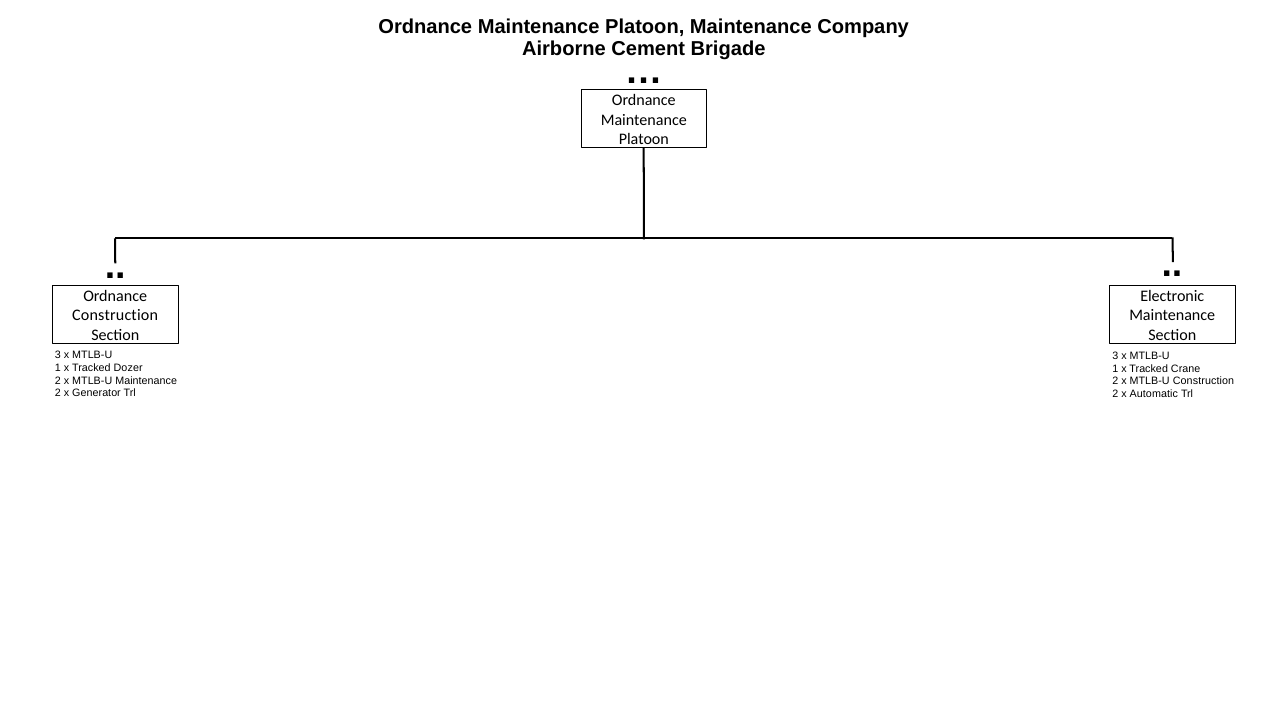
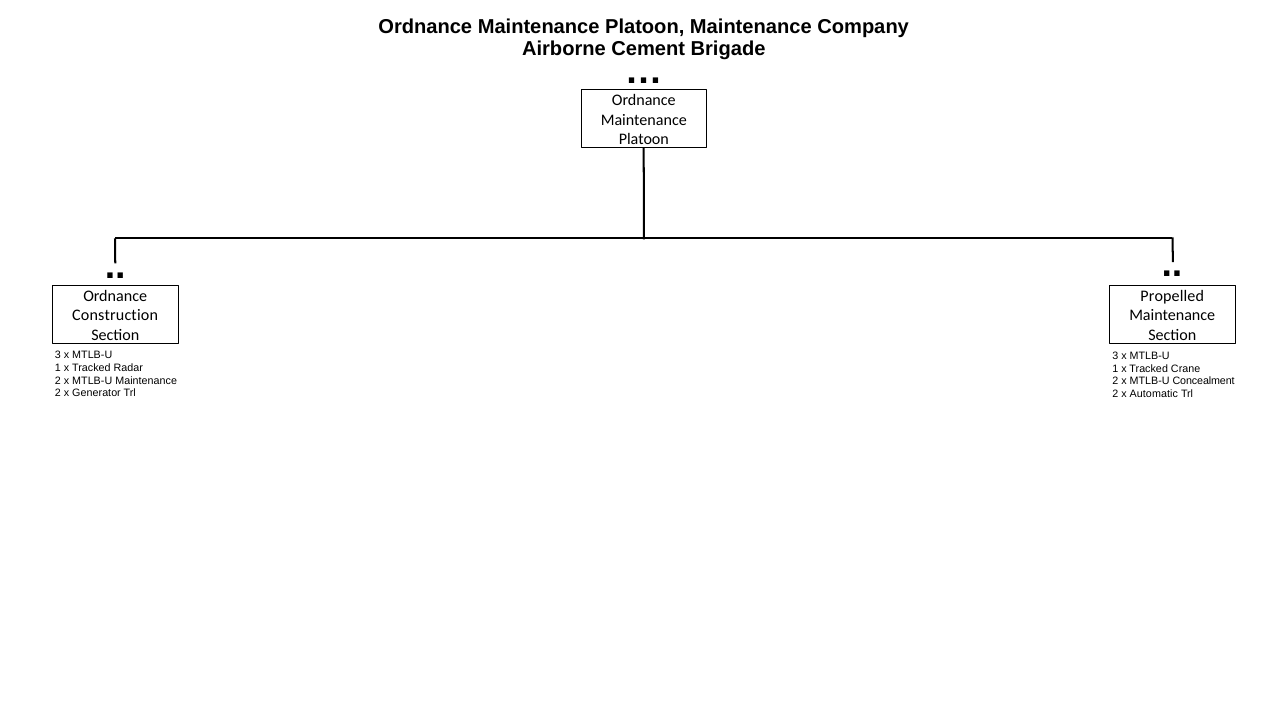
Electronic: Electronic -> Propelled
Dozer: Dozer -> Radar
MTLB-U Construction: Construction -> Concealment
